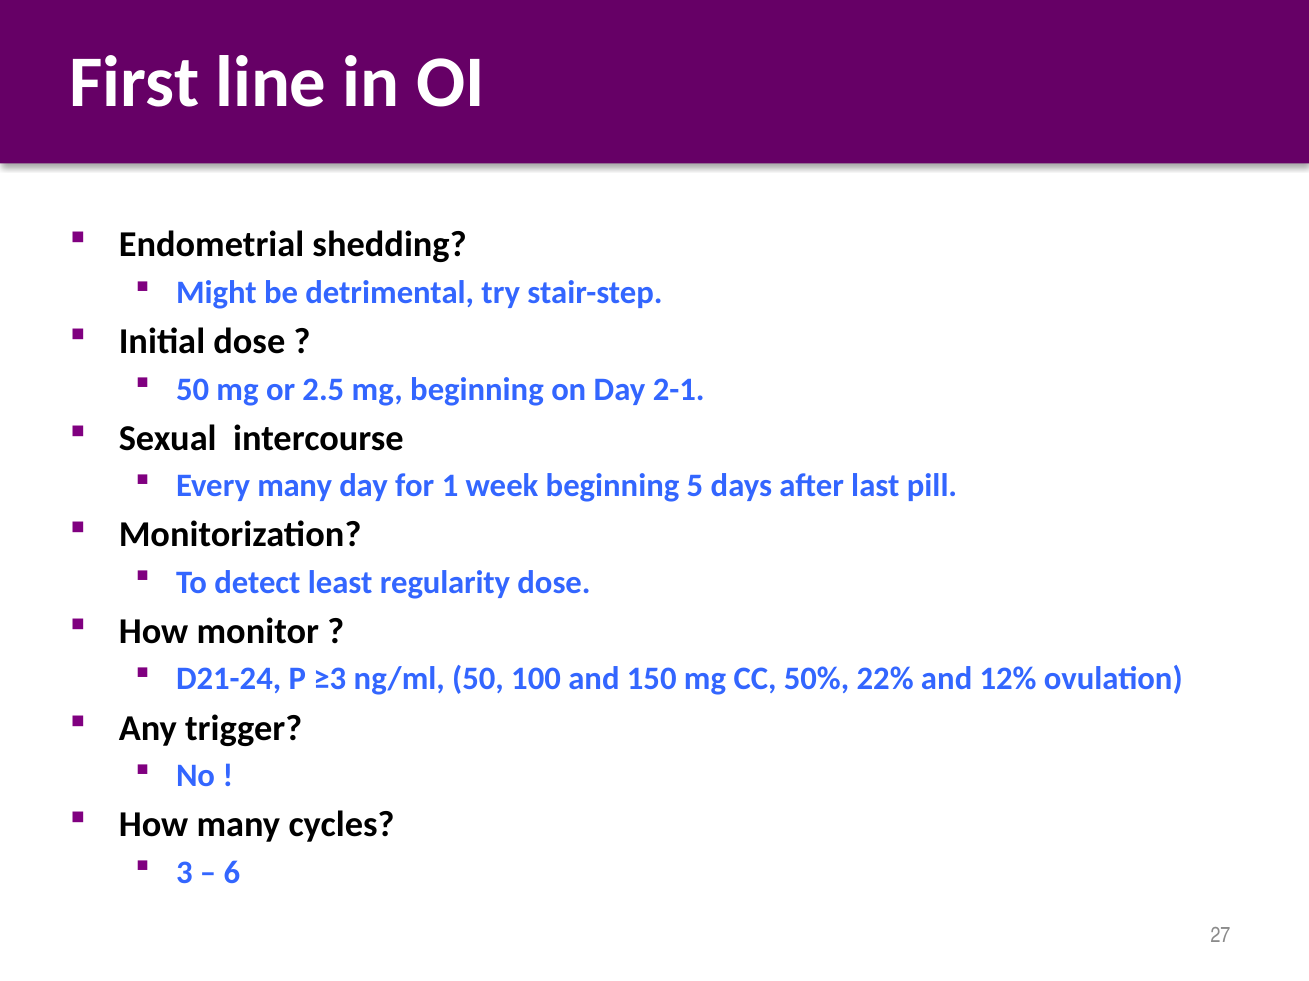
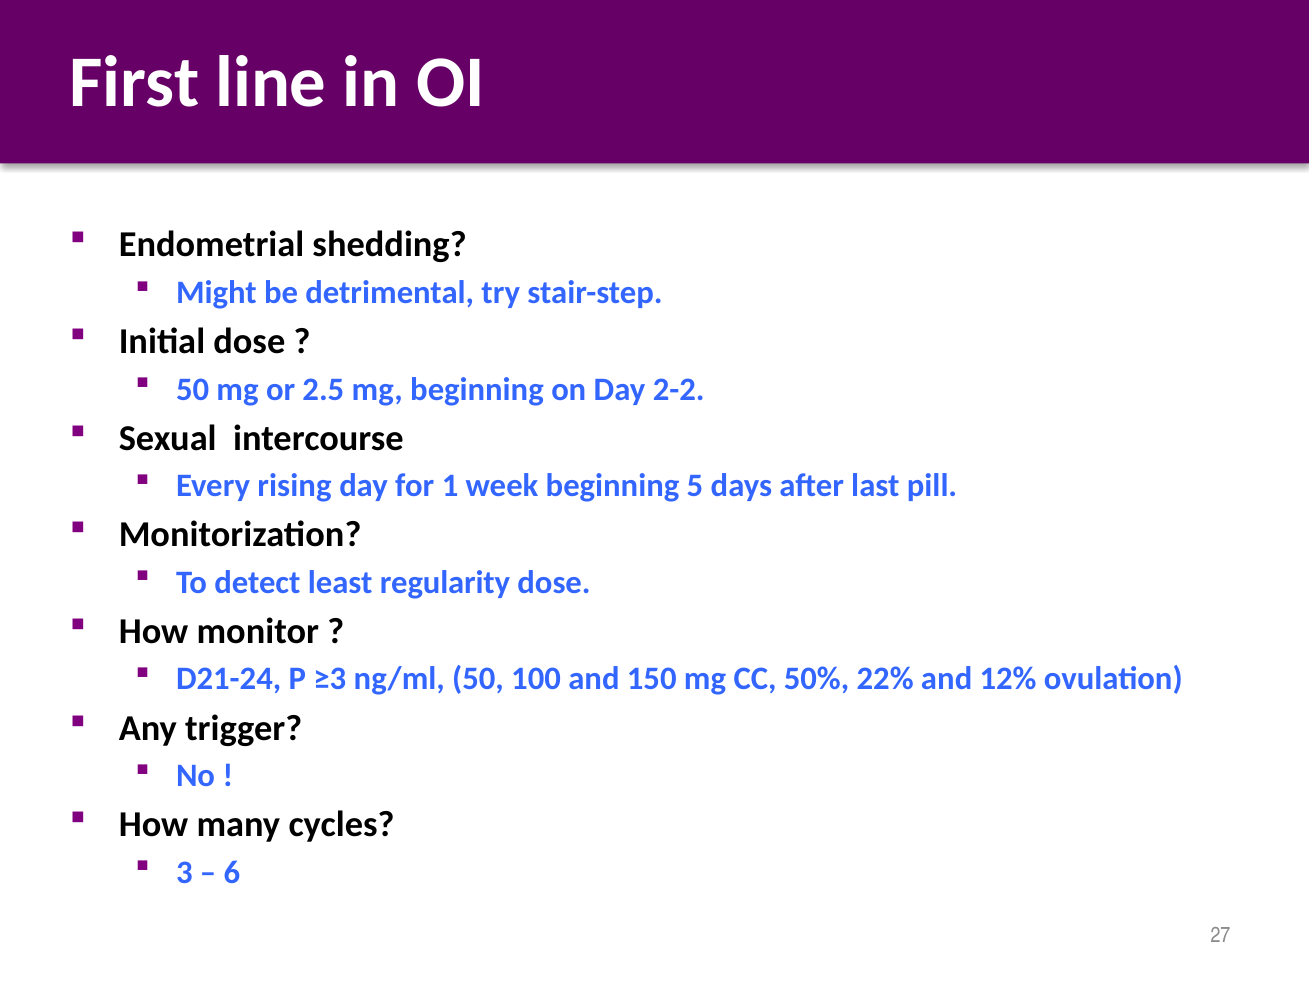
2-1: 2-1 -> 2-2
Every many: many -> rising
